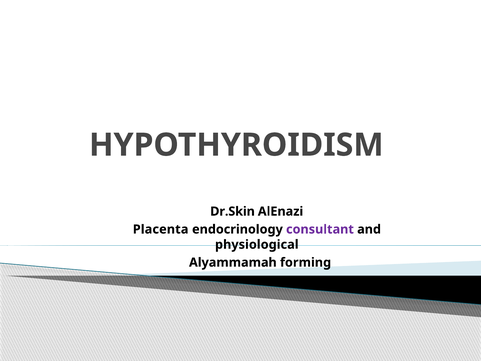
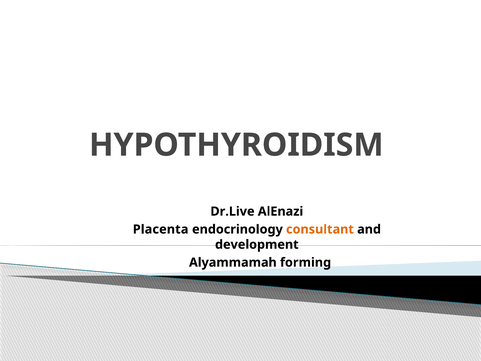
Dr.Skin: Dr.Skin -> Dr.Live
consultant colour: purple -> orange
physiological: physiological -> development
